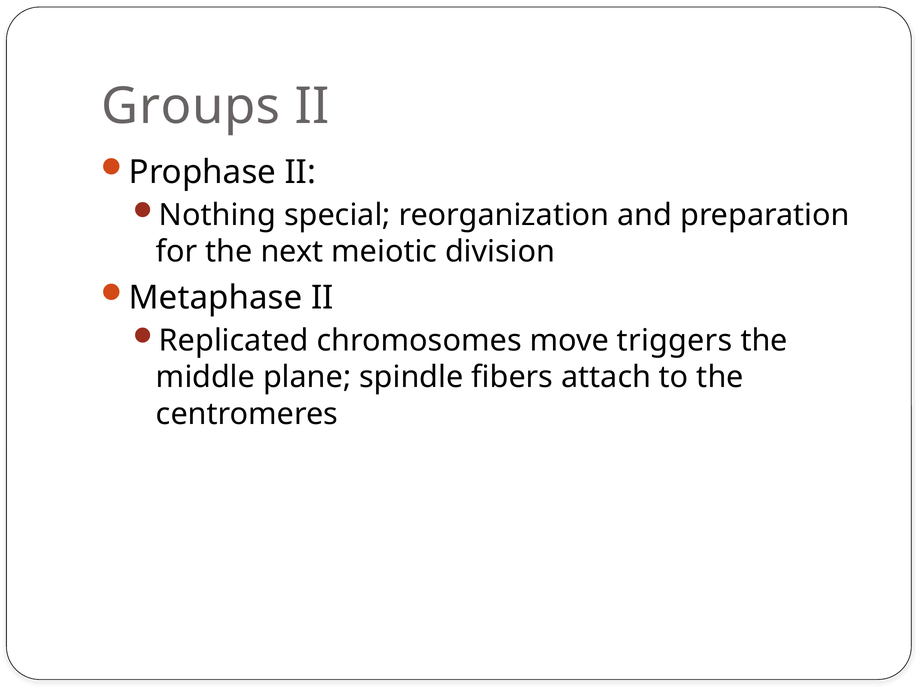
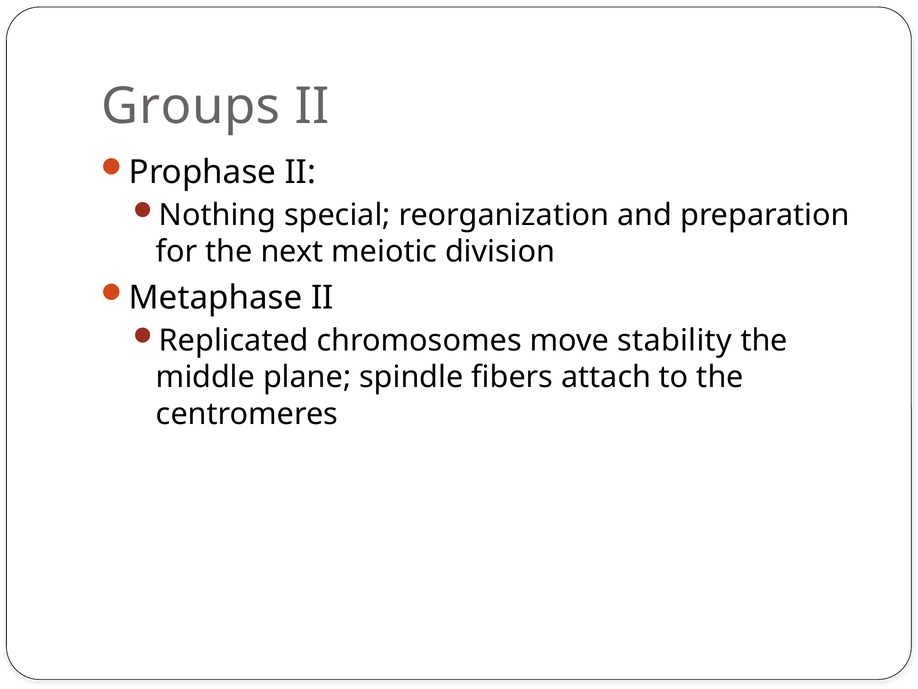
triggers: triggers -> stability
